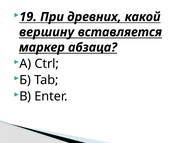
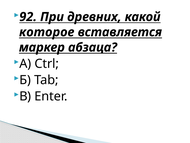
19: 19 -> 92
вершину: вершину -> которое
